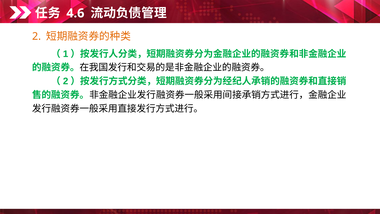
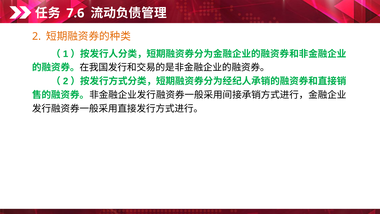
4.6: 4.6 -> 7.6
